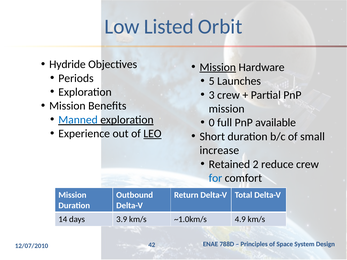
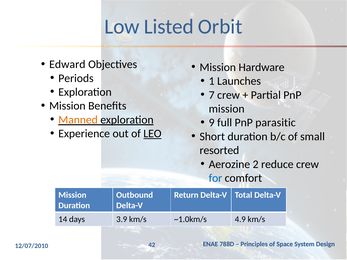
Hydride: Hydride -> Edward
Mission at (218, 67) underline: present -> none
5: 5 -> 1
3: 3 -> 7
Manned colour: blue -> orange
0: 0 -> 9
available: available -> parasitic
increase: increase -> resorted
Retained: Retained -> Aerozine
